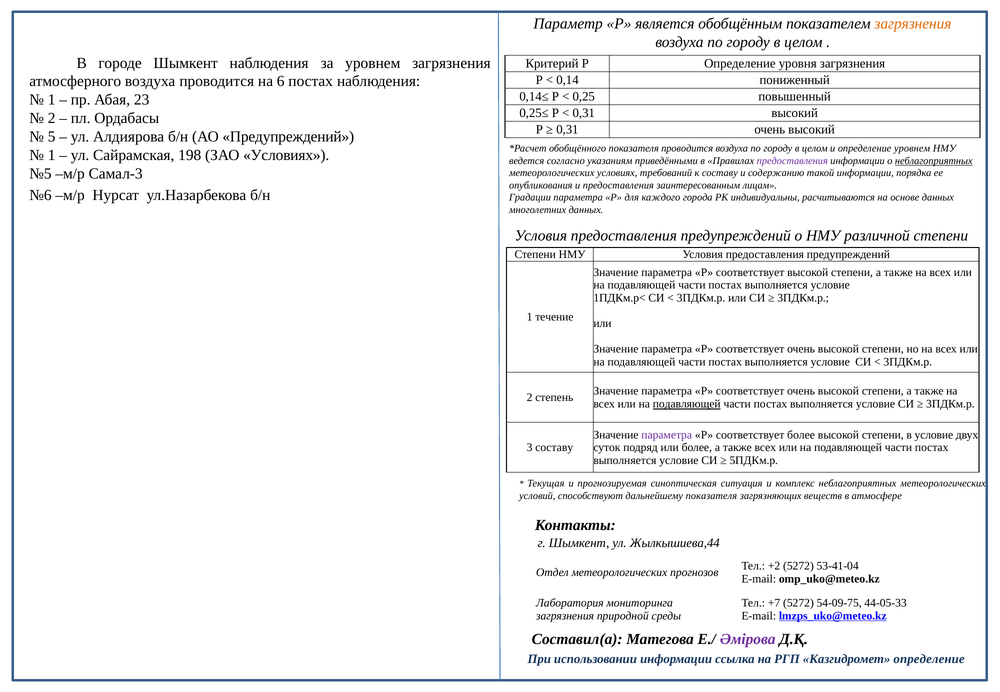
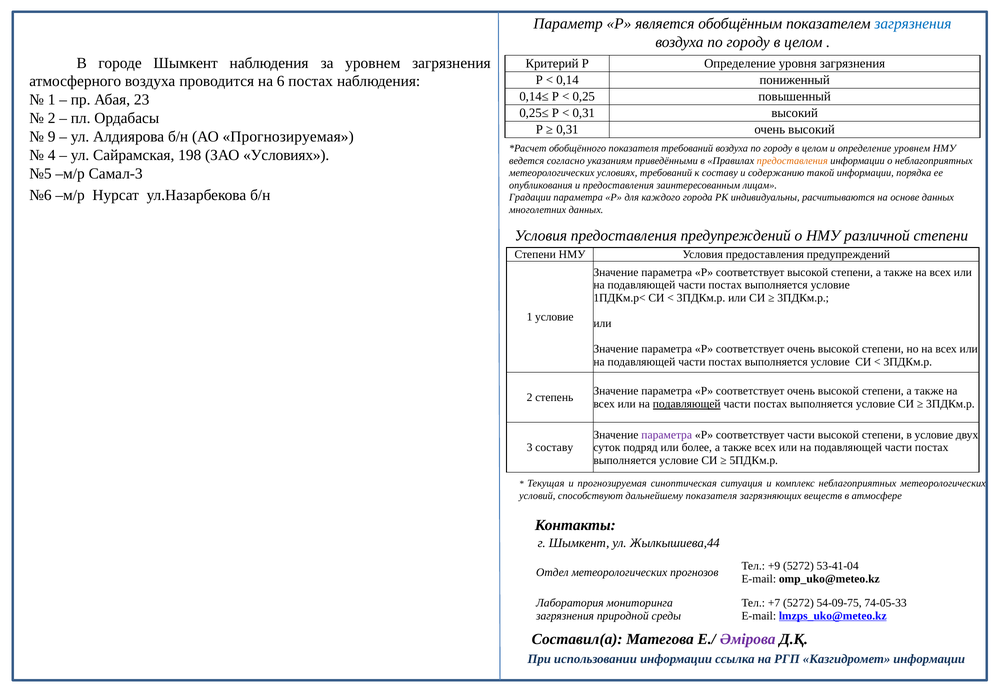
загрязнения at (913, 23) colour: orange -> blue
5: 5 -> 9
АО Предупреждений: Предупреждений -> Прогнозируемая
показателя проводится: проводится -> требований
1 at (52, 155): 1 -> 4
предоставления at (792, 161) colour: purple -> orange
неблагоприятных at (934, 161) underline: present -> none
1 течение: течение -> условие
соответствует более: более -> части
+2: +2 -> +9
44-05-33: 44-05-33 -> 74-05-33
Казгидромет определение: определение -> информации
